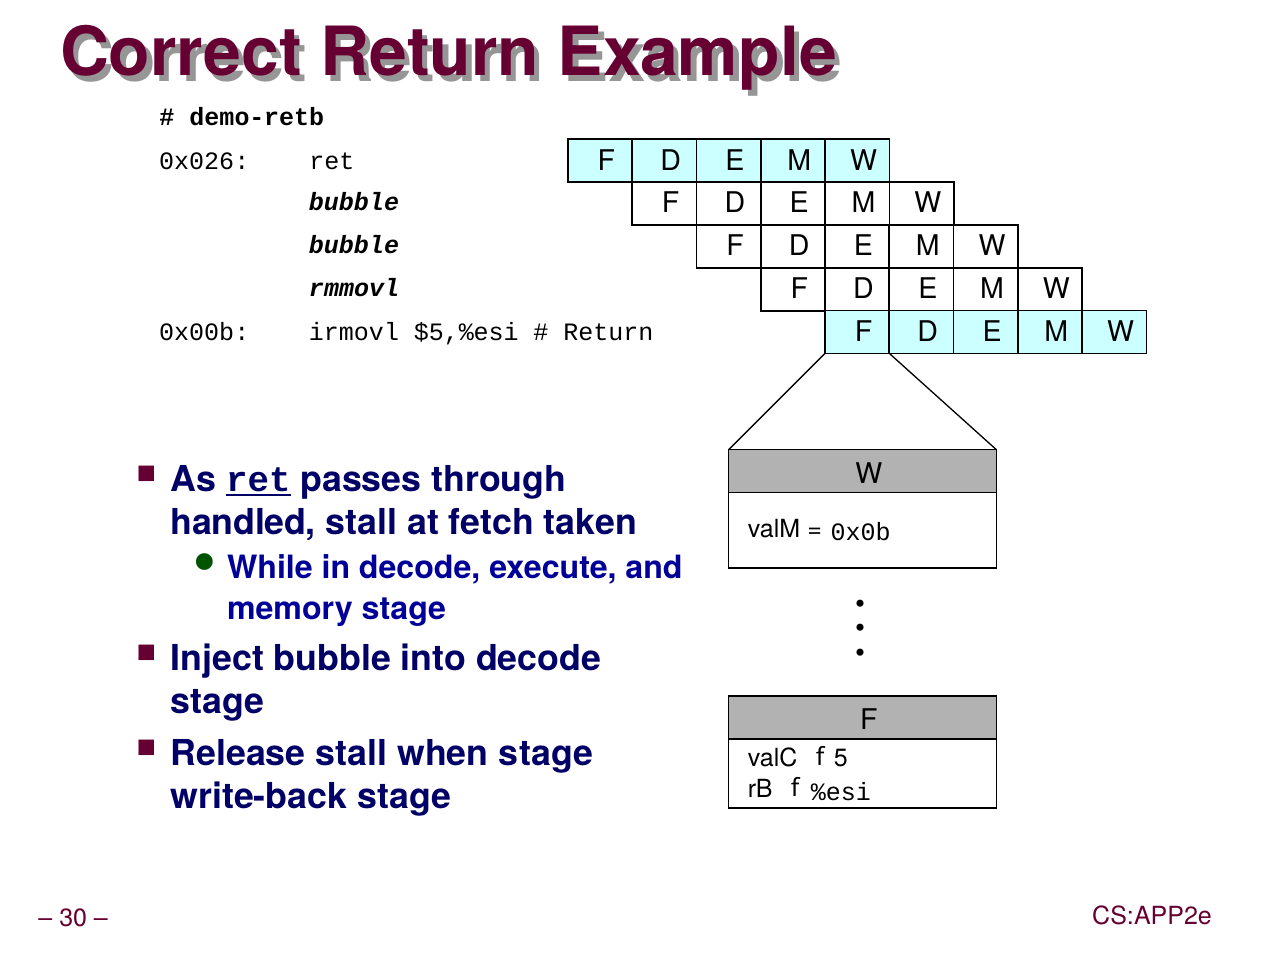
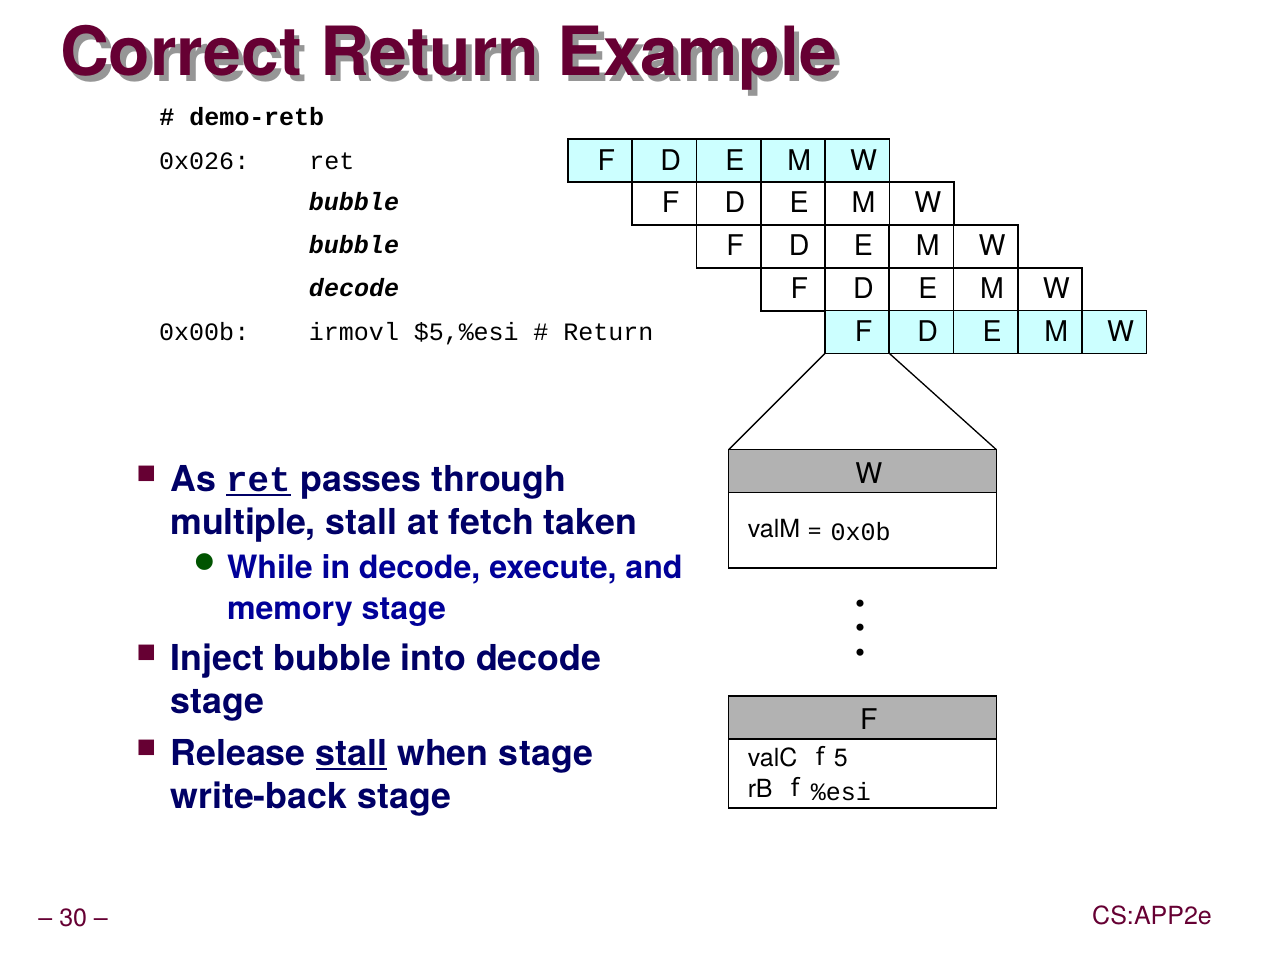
rmmovl at (354, 289): rmmovl -> decode
handled: handled -> multiple
stall at (351, 754) underline: none -> present
